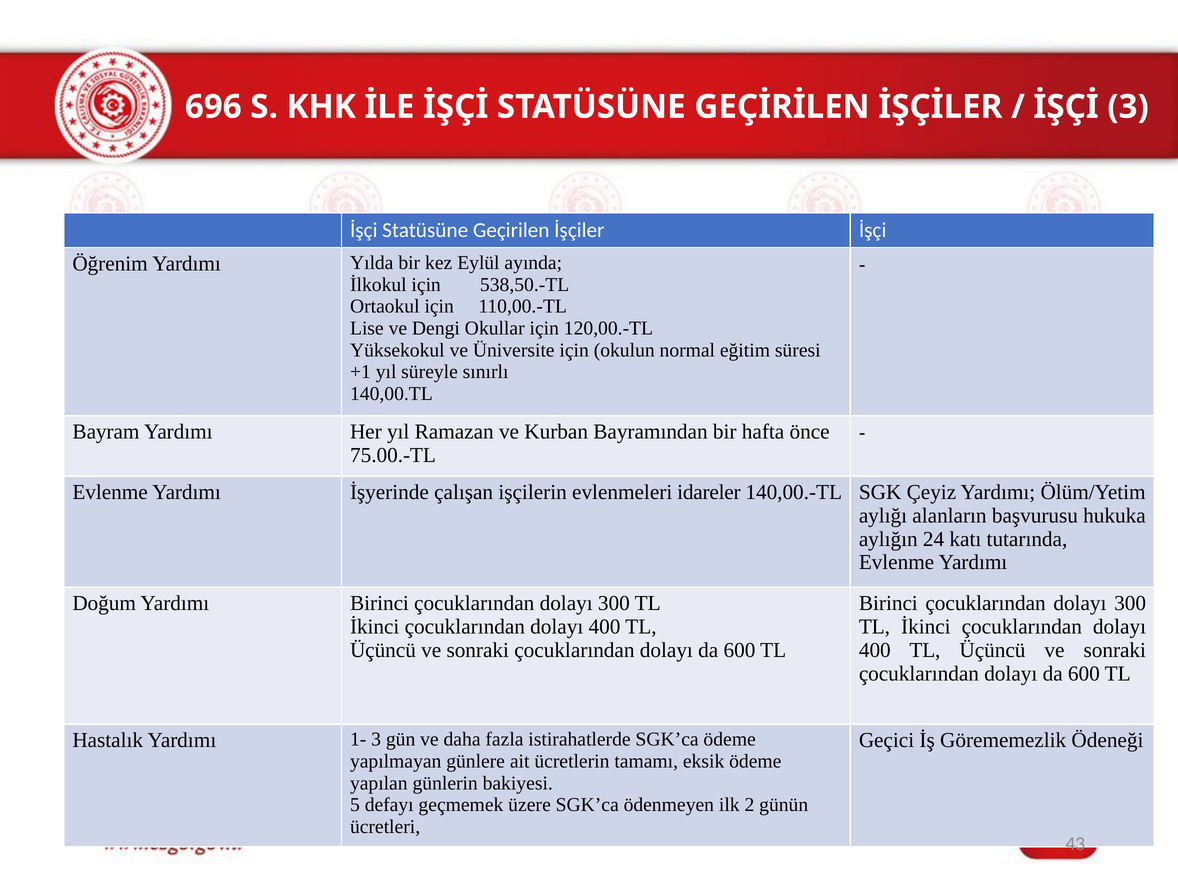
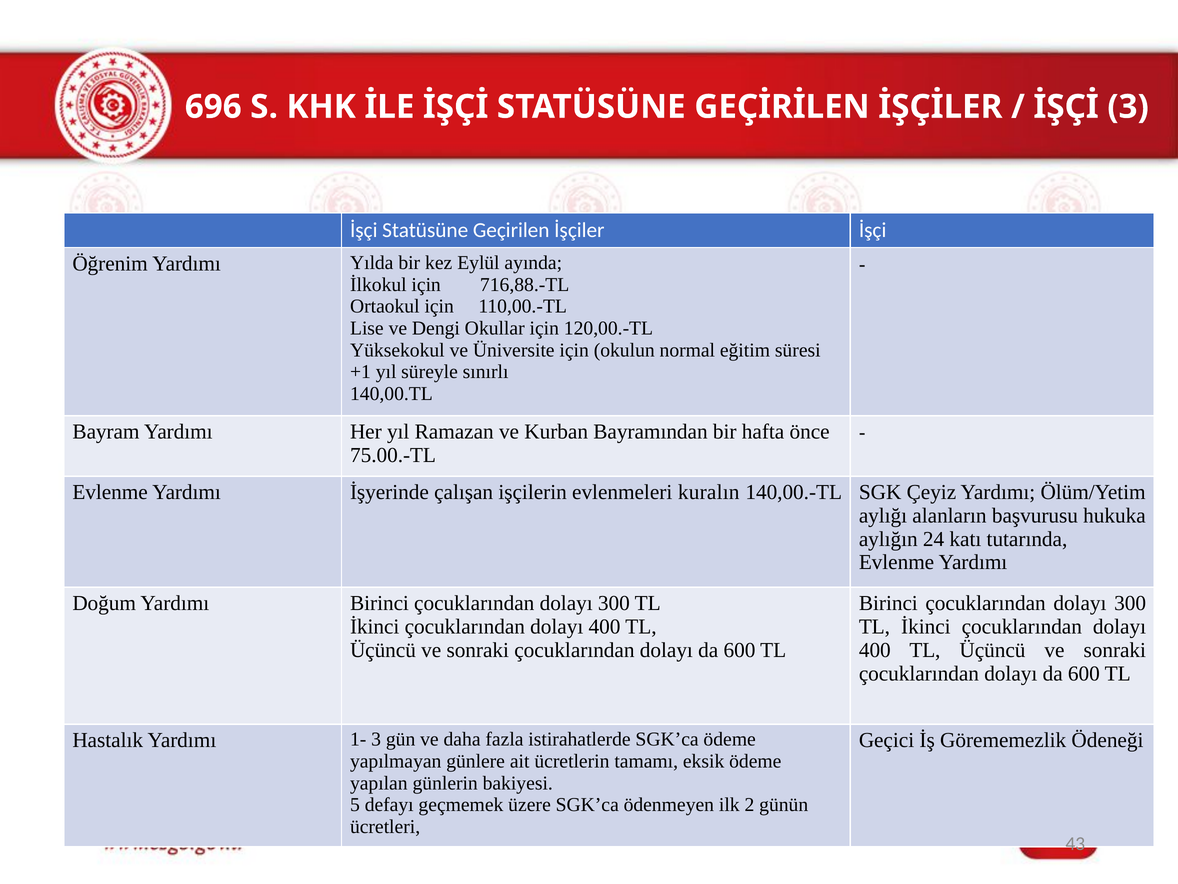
538,50.-TL: 538,50.-TL -> 716,88.-TL
idareler: idareler -> kuralın
